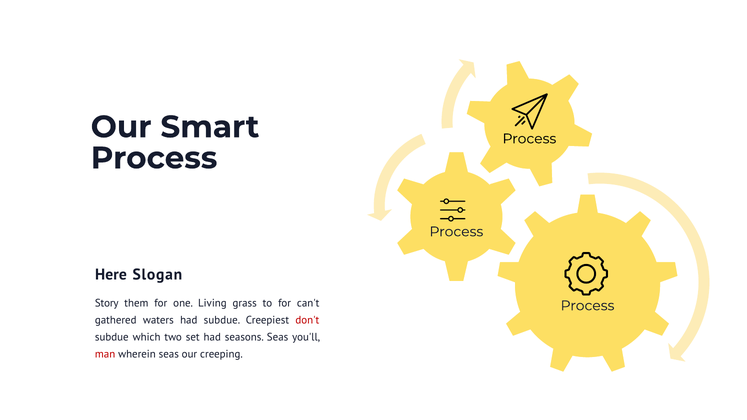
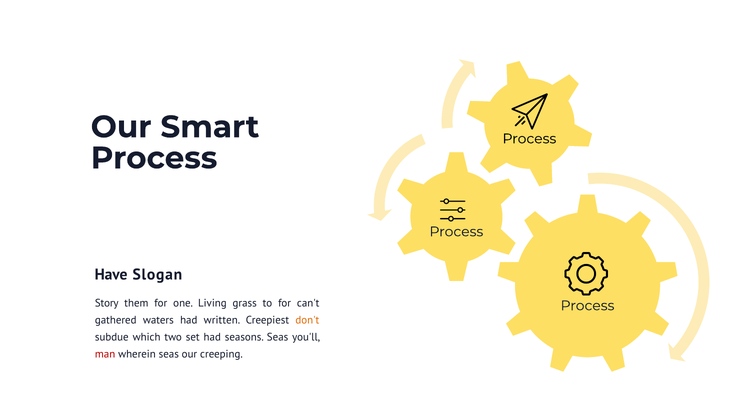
Here: Here -> Have
had subdue: subdue -> written
don't colour: red -> orange
